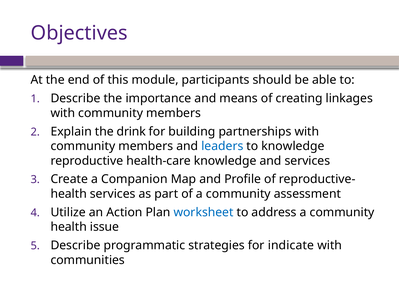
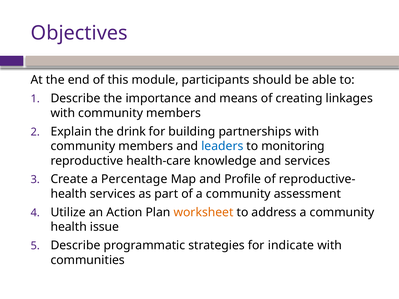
to knowledge: knowledge -> monitoring
Companion: Companion -> Percentage
worksheet colour: blue -> orange
